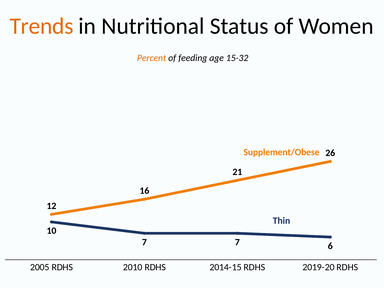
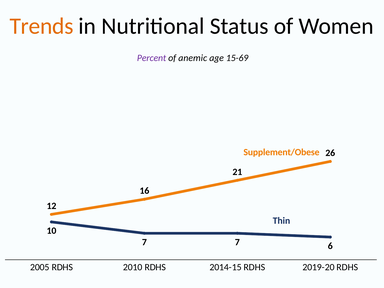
Percent colour: orange -> purple
feeding: feeding -> anemic
15-32: 15-32 -> 15-69
